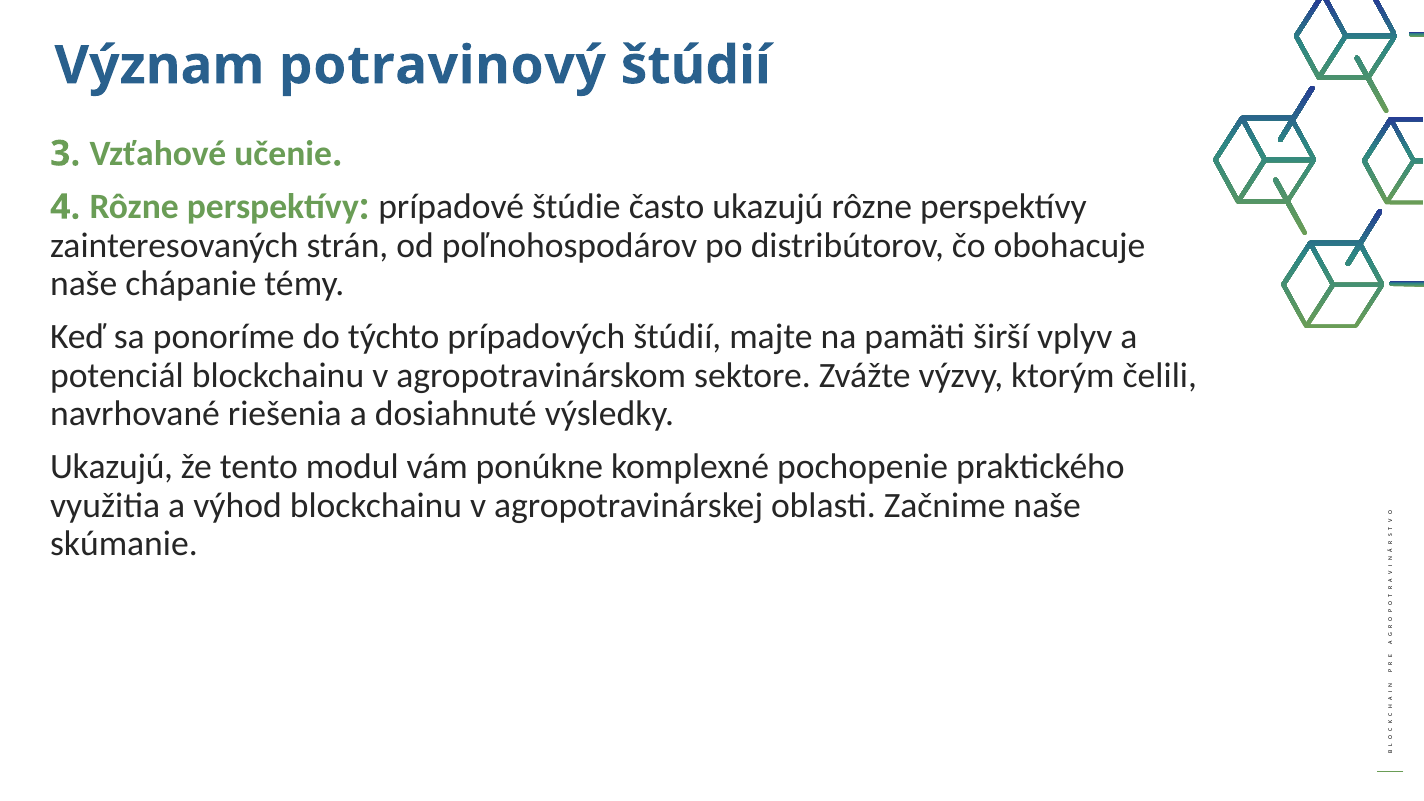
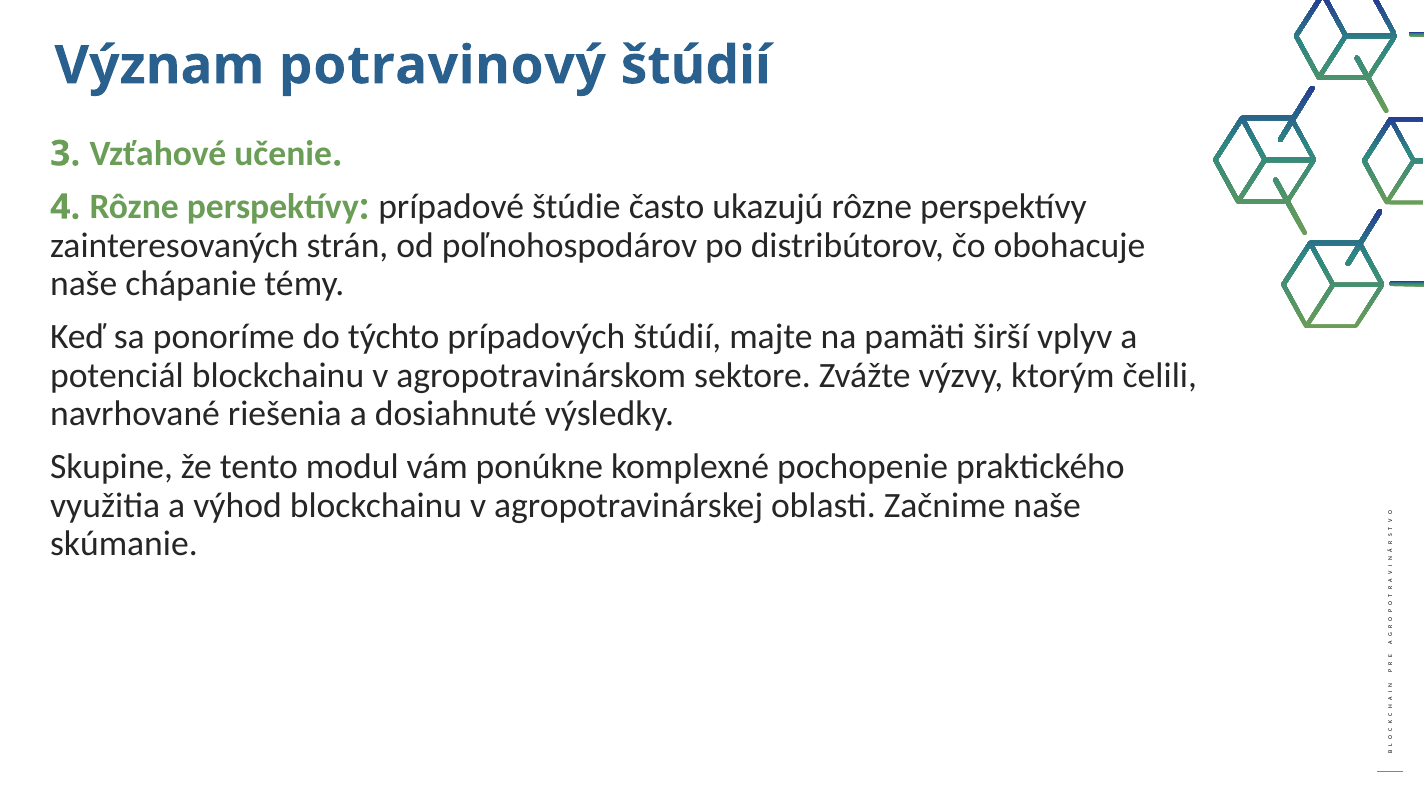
Ukazujú at (112, 467): Ukazujú -> Skupine
